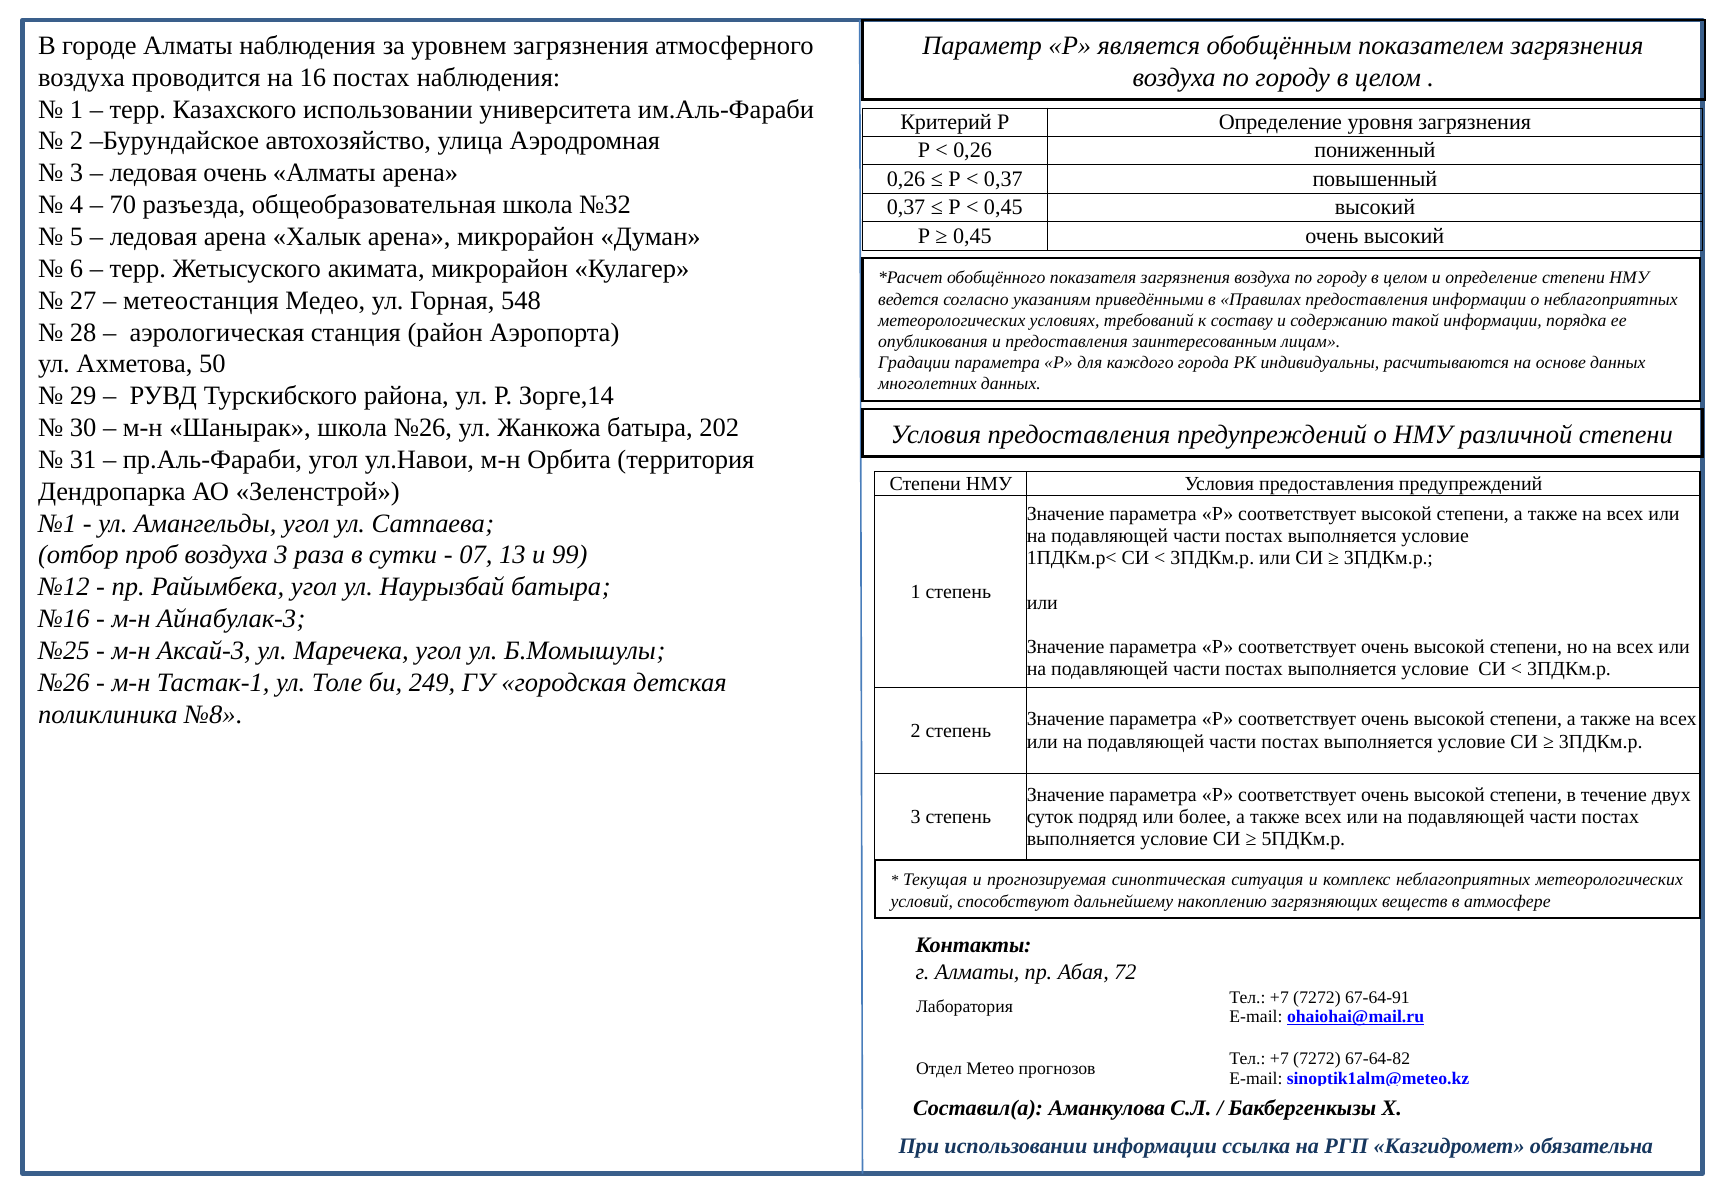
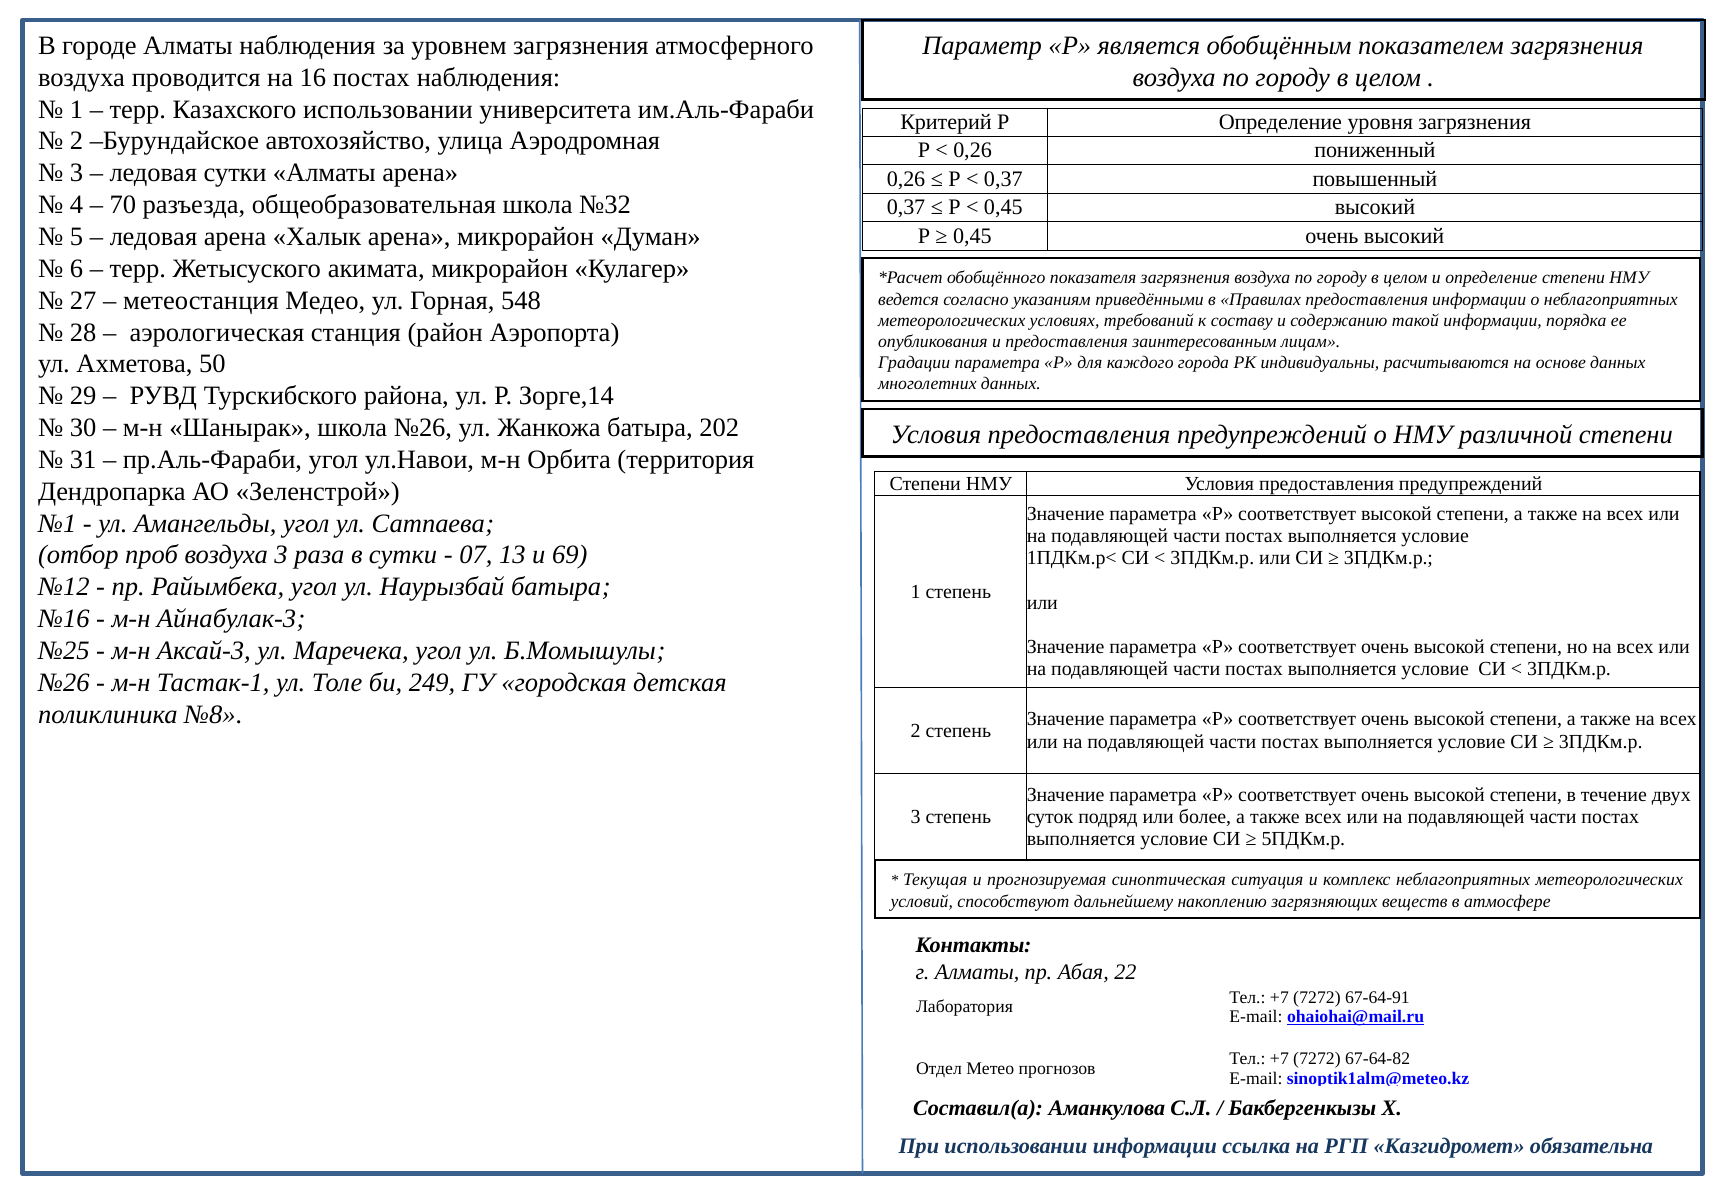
ледовая очень: очень -> сутки
99: 99 -> 69
72: 72 -> 22
